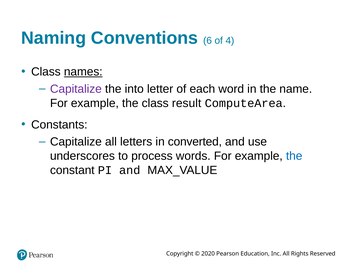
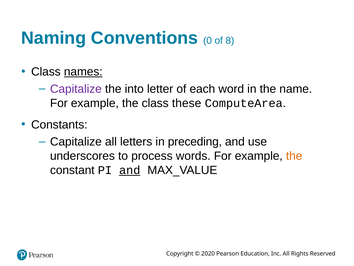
6: 6 -> 0
4: 4 -> 8
result: result -> these
converted: converted -> preceding
the at (294, 156) colour: blue -> orange
and at (130, 170) underline: none -> present
